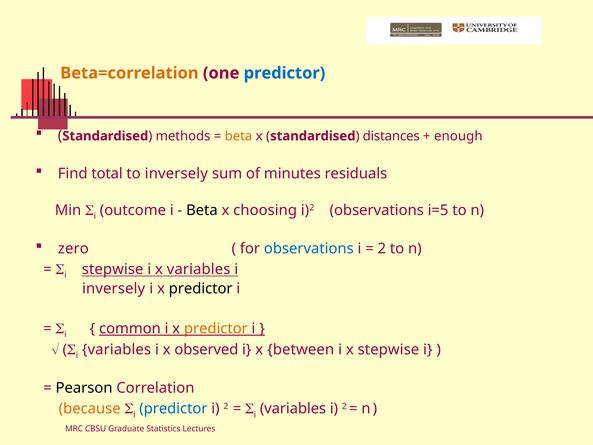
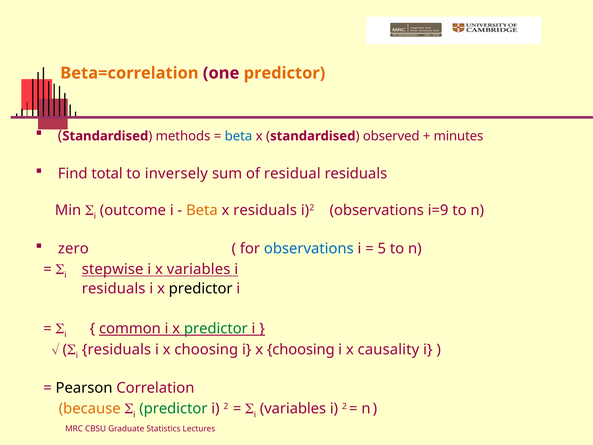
predictor at (284, 73) colour: blue -> orange
beta at (239, 136) colour: orange -> blue
distances: distances -> observed
enough: enough -> minutes
minutes: minutes -> residual
Beta at (202, 210) colour: black -> orange
x choosing: choosing -> residuals
i=5: i=5 -> i=9
2 at (382, 248): 2 -> 5
inversely at (114, 289): inversely -> residuals
predictor at (216, 328) colour: orange -> green
variables at (116, 349): variables -> residuals
observed at (206, 349): observed -> choosing
between at (301, 349): between -> choosing
x stepwise: stepwise -> causality
predictor at (173, 409) colour: blue -> green
